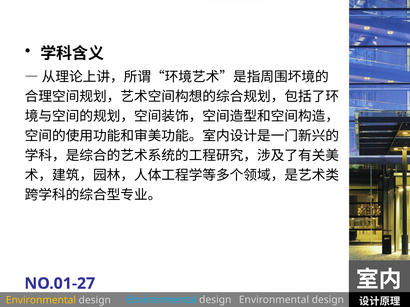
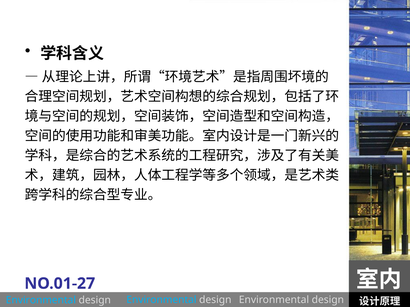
Environmental at (41, 301) colour: yellow -> light blue
